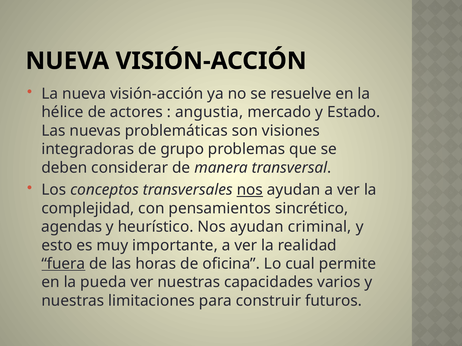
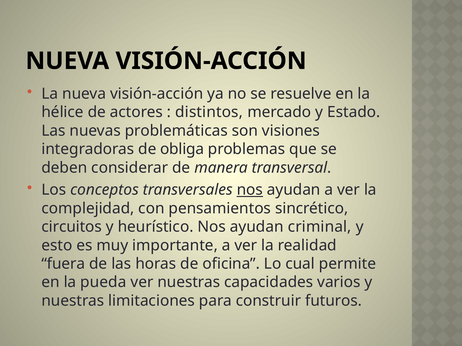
angustia: angustia -> distintos
grupo: grupo -> obliga
agendas: agendas -> circuitos
fuera underline: present -> none
